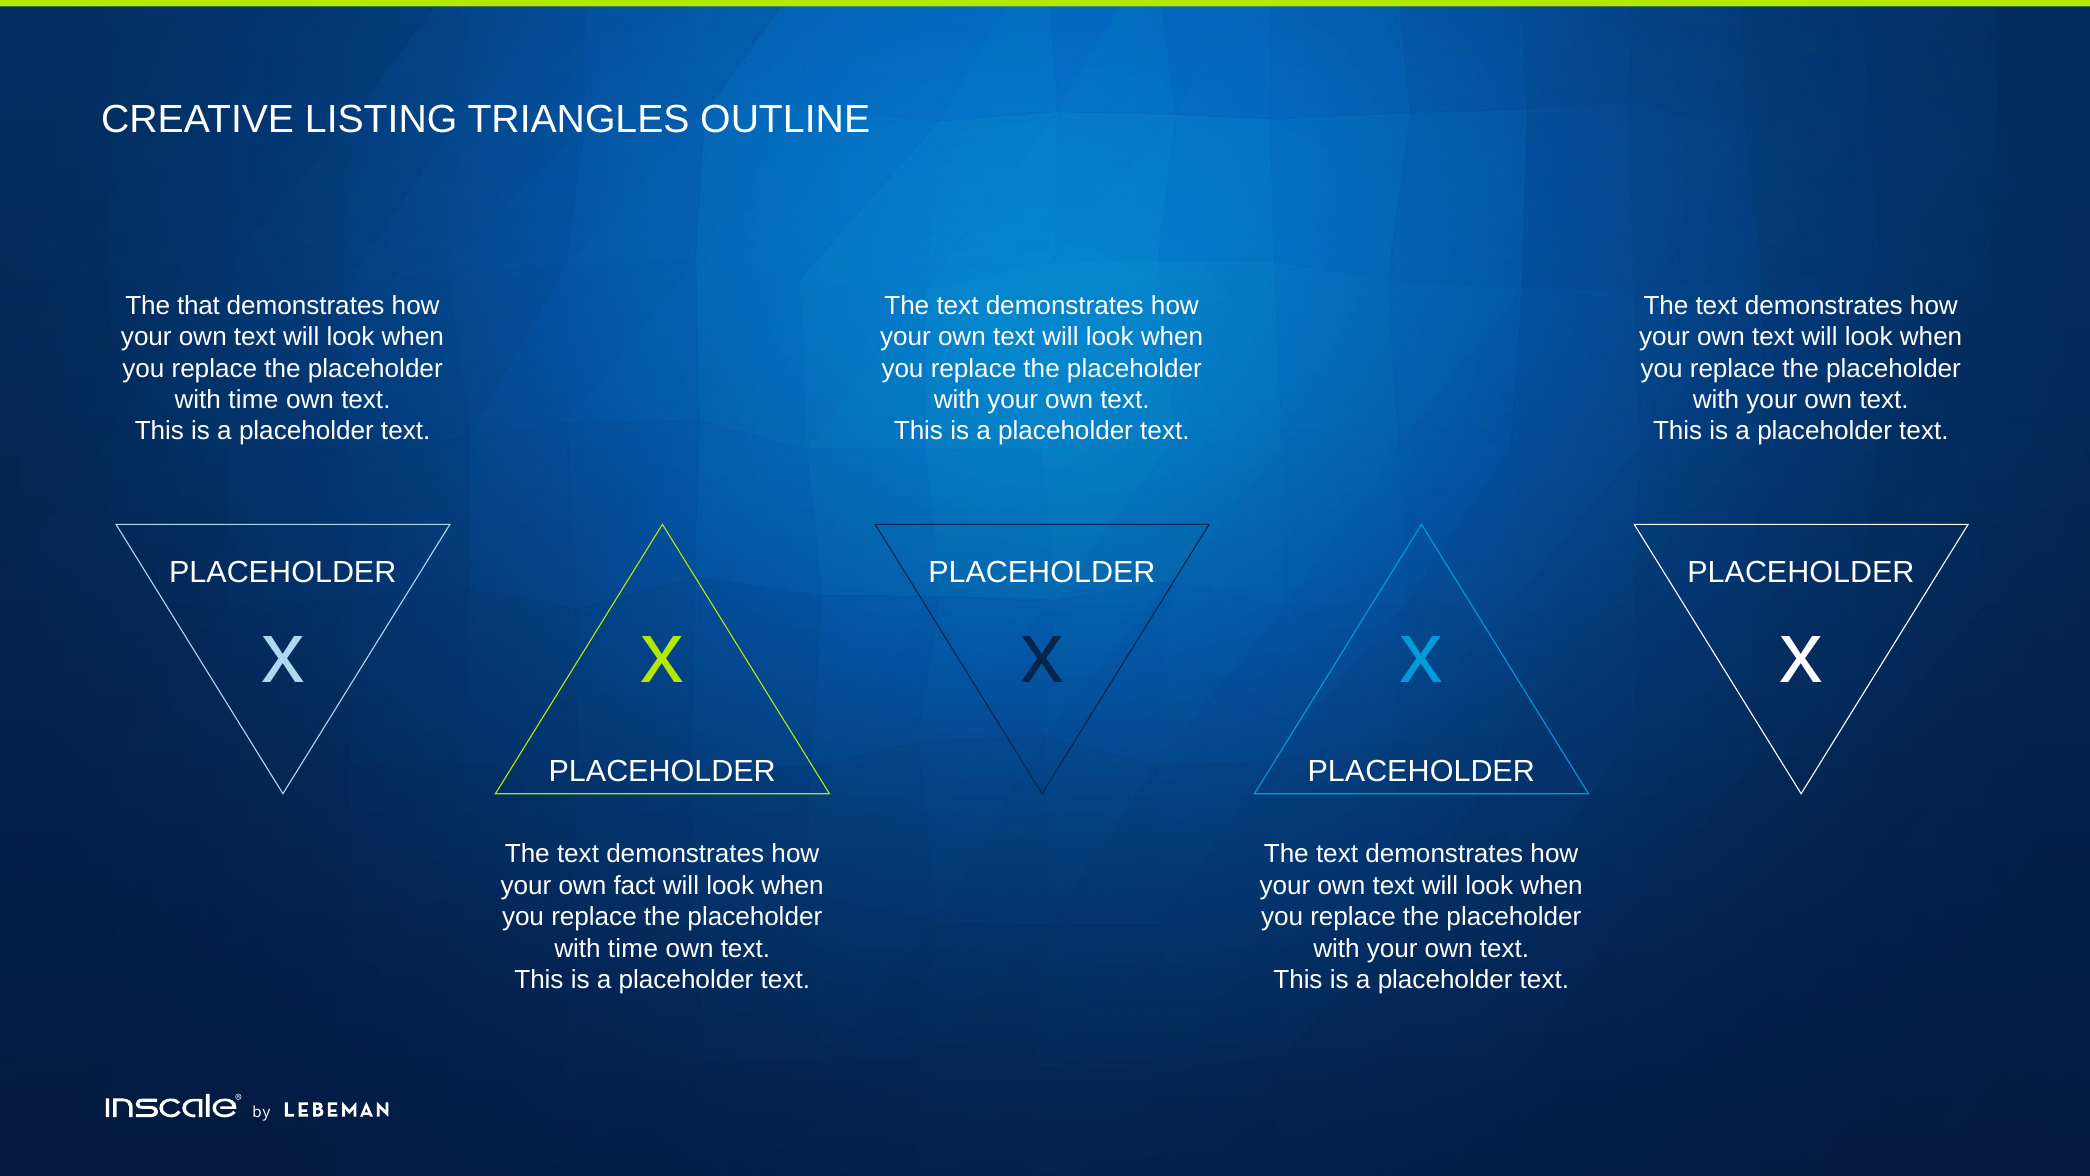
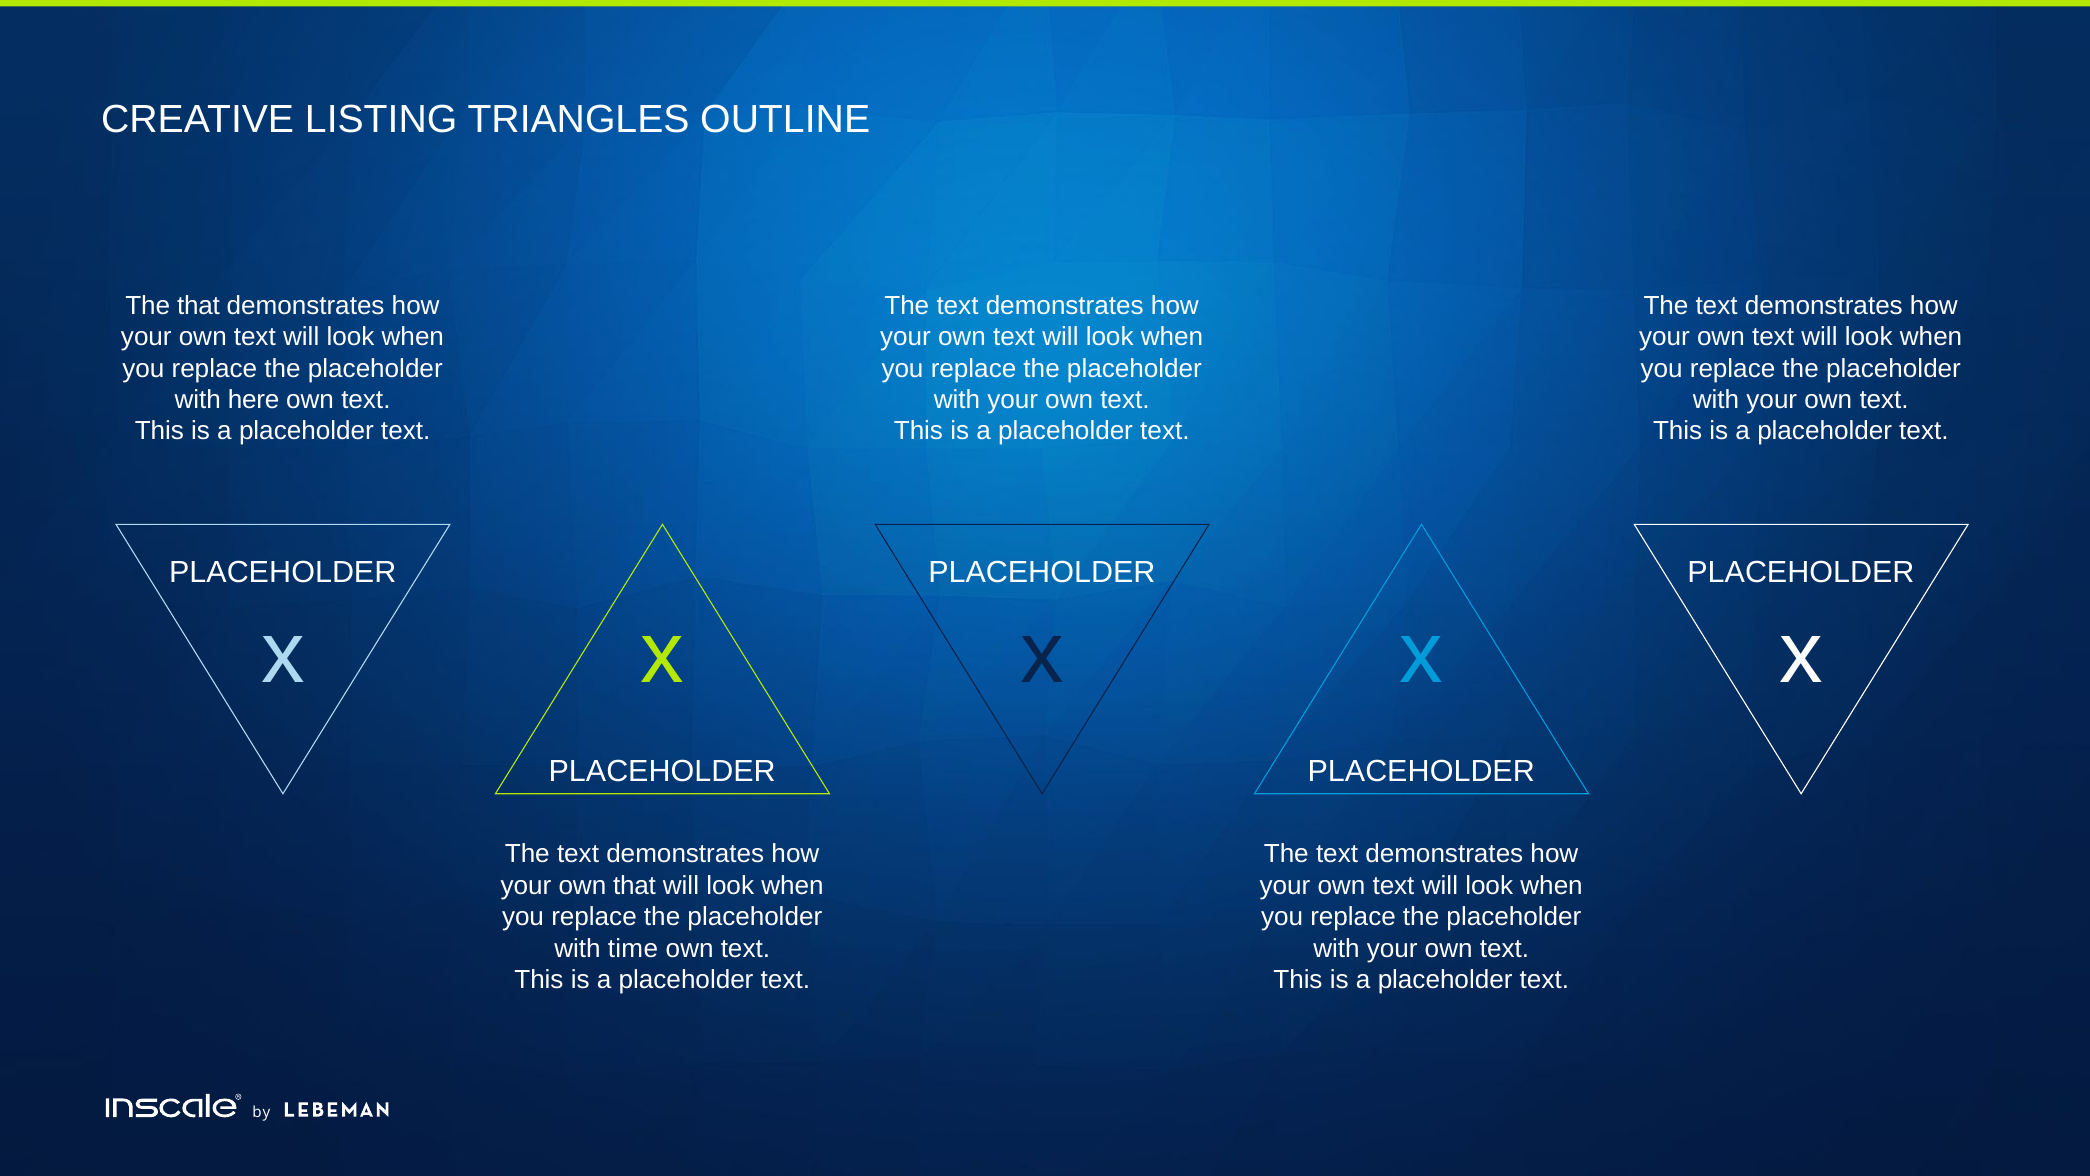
time at (253, 400): time -> here
own fact: fact -> that
